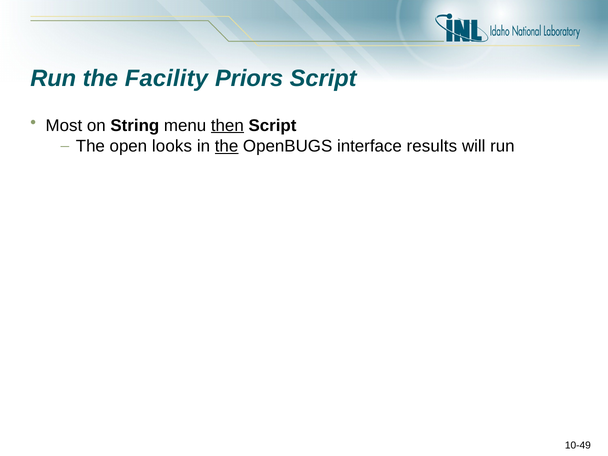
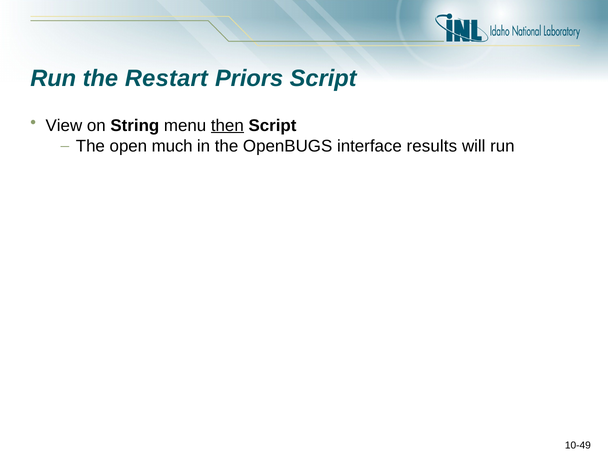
Facility: Facility -> Restart
Most: Most -> View
looks: looks -> much
the at (227, 146) underline: present -> none
